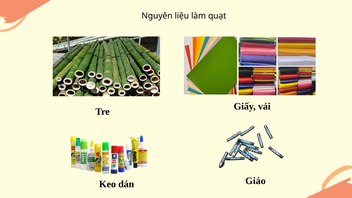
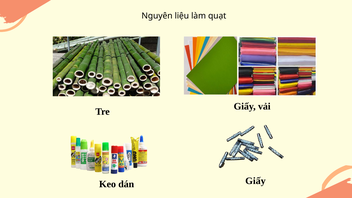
dán Giáo: Giáo -> Giấy
